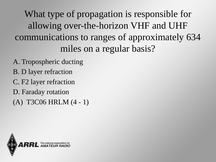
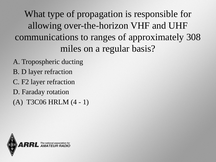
634: 634 -> 308
